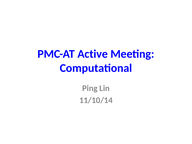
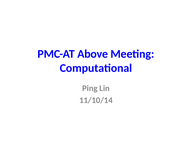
Active: Active -> Above
